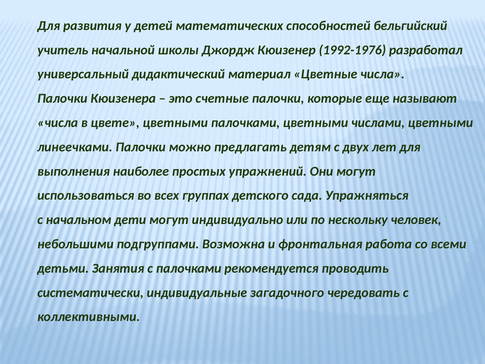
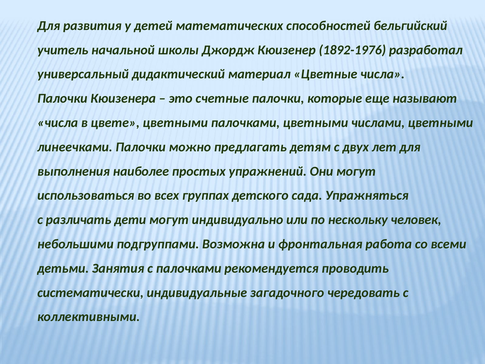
1992-1976: 1992-1976 -> 1892-1976
начальном: начальном -> различать
